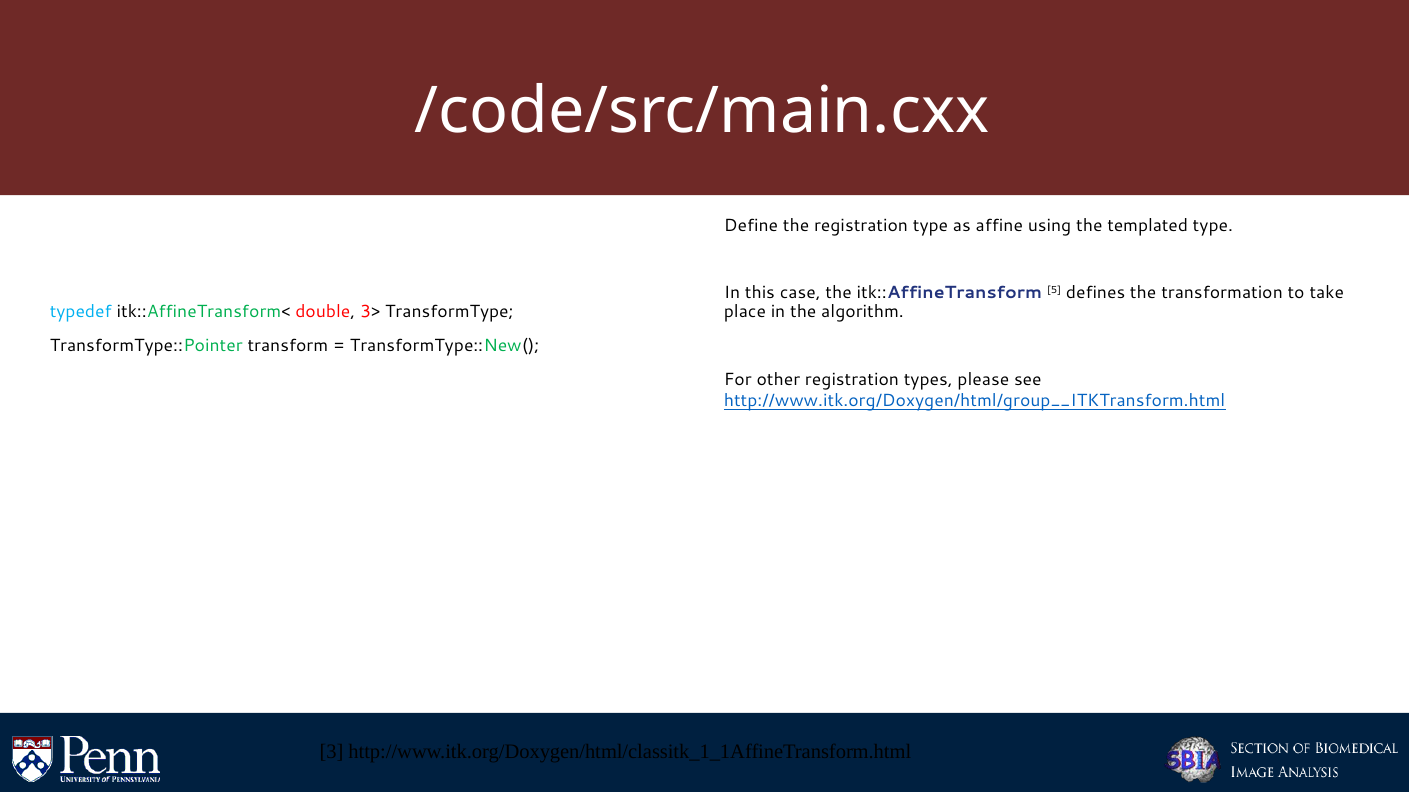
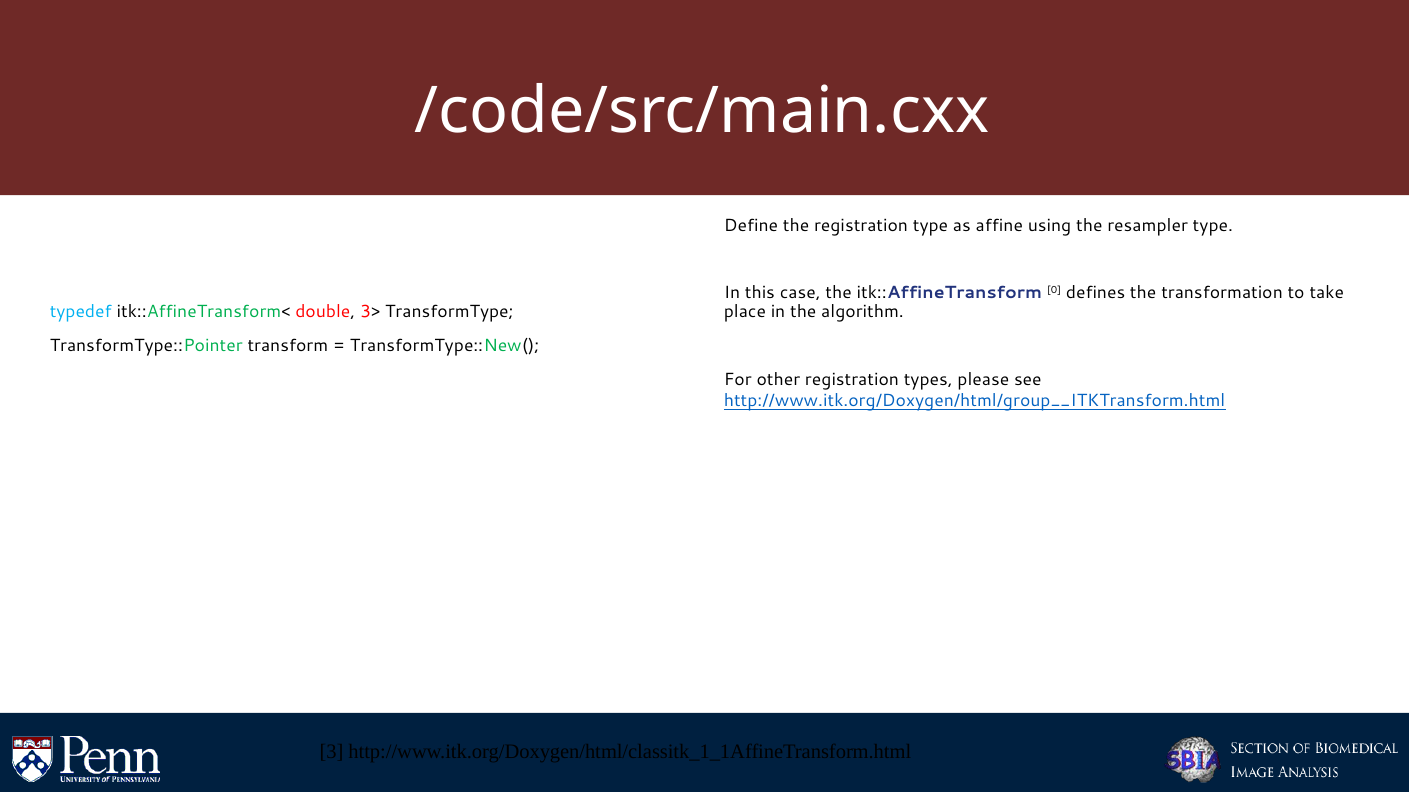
templated: templated -> resampler
5: 5 -> 0
